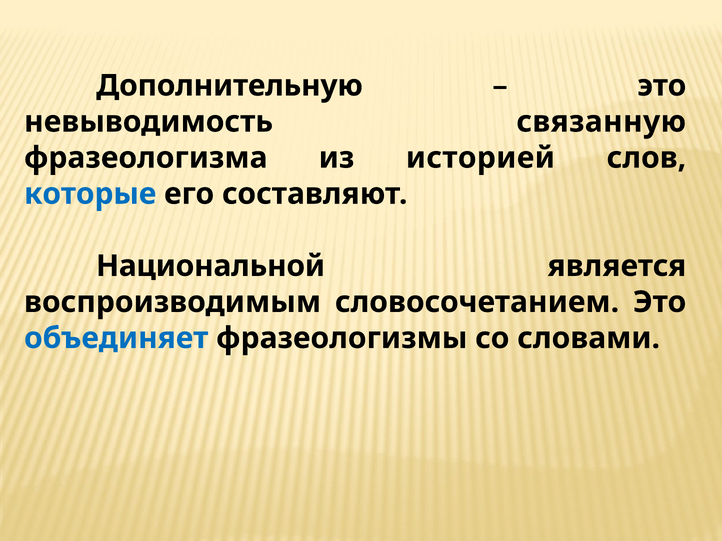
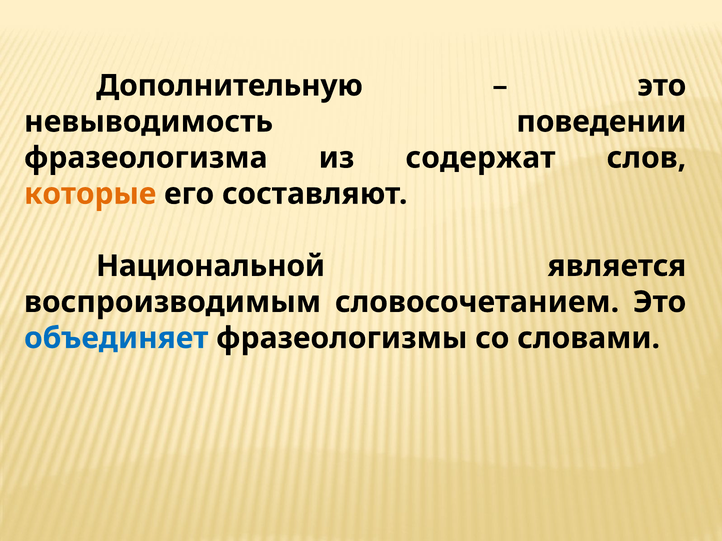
связанную: связанную -> поведении
историей: историей -> содержат
которые colour: blue -> orange
